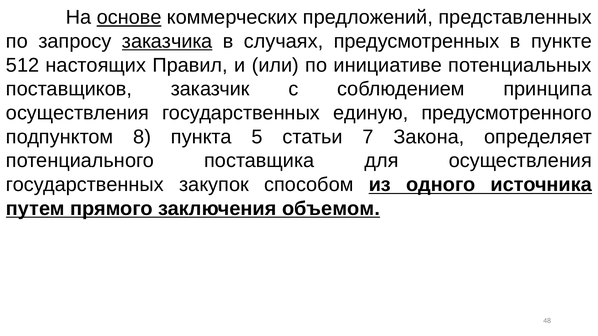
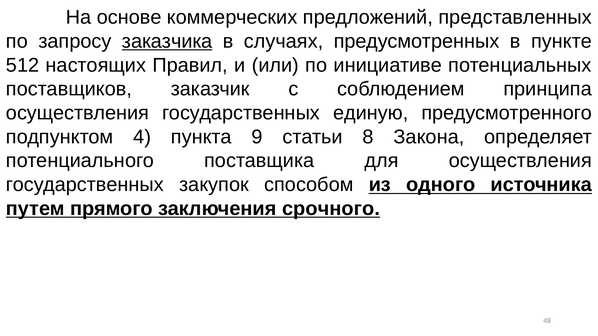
основе underline: present -> none
8: 8 -> 4
5: 5 -> 9
7: 7 -> 8
объемом: объемом -> срочного
